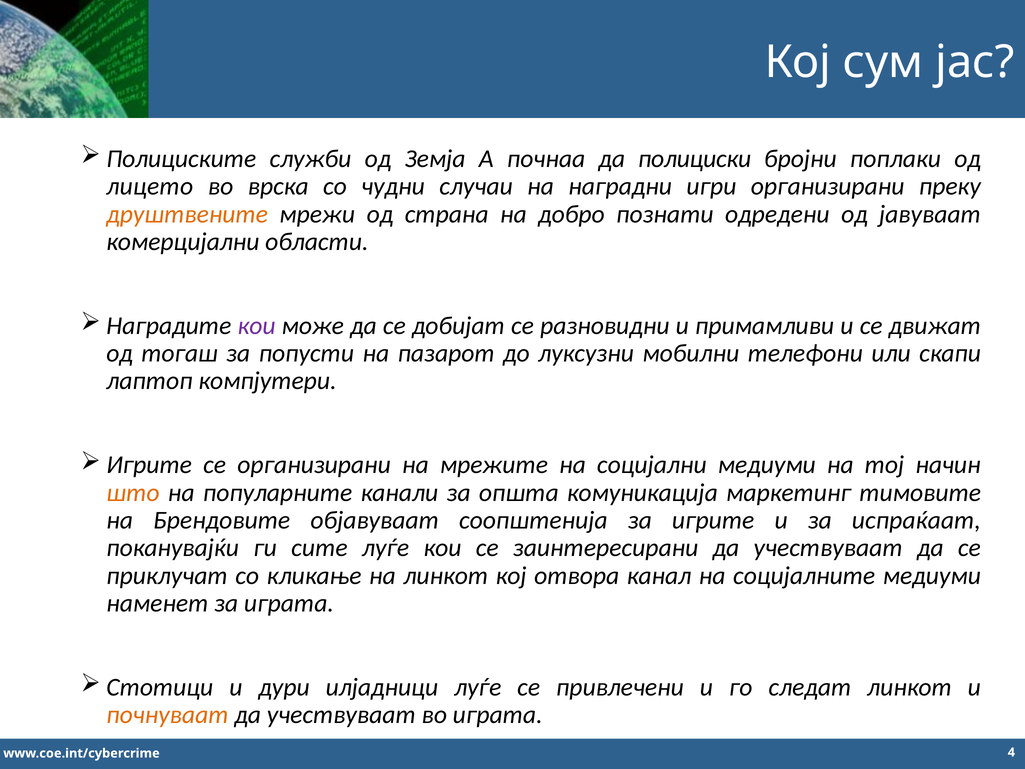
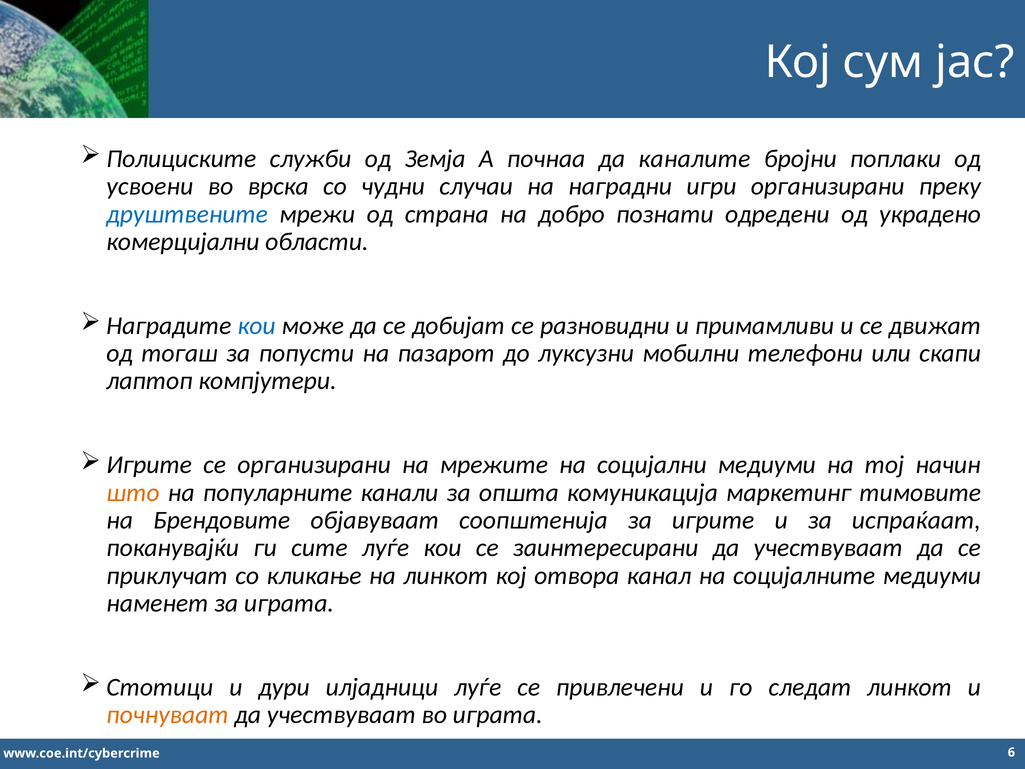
полициски: полициски -> каналите
лицето: лицето -> усвоени
друштвените colour: orange -> blue
јавуваат: јавуваат -> украдено
кои at (257, 326) colour: purple -> blue
4: 4 -> 6
